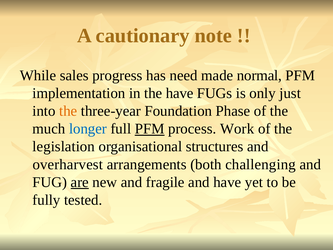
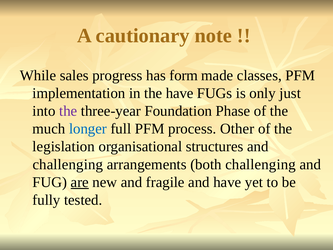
need: need -> form
normal: normal -> classes
the at (68, 111) colour: orange -> purple
PFM at (150, 129) underline: present -> none
Work: Work -> Other
overharvest at (68, 164): overharvest -> challenging
